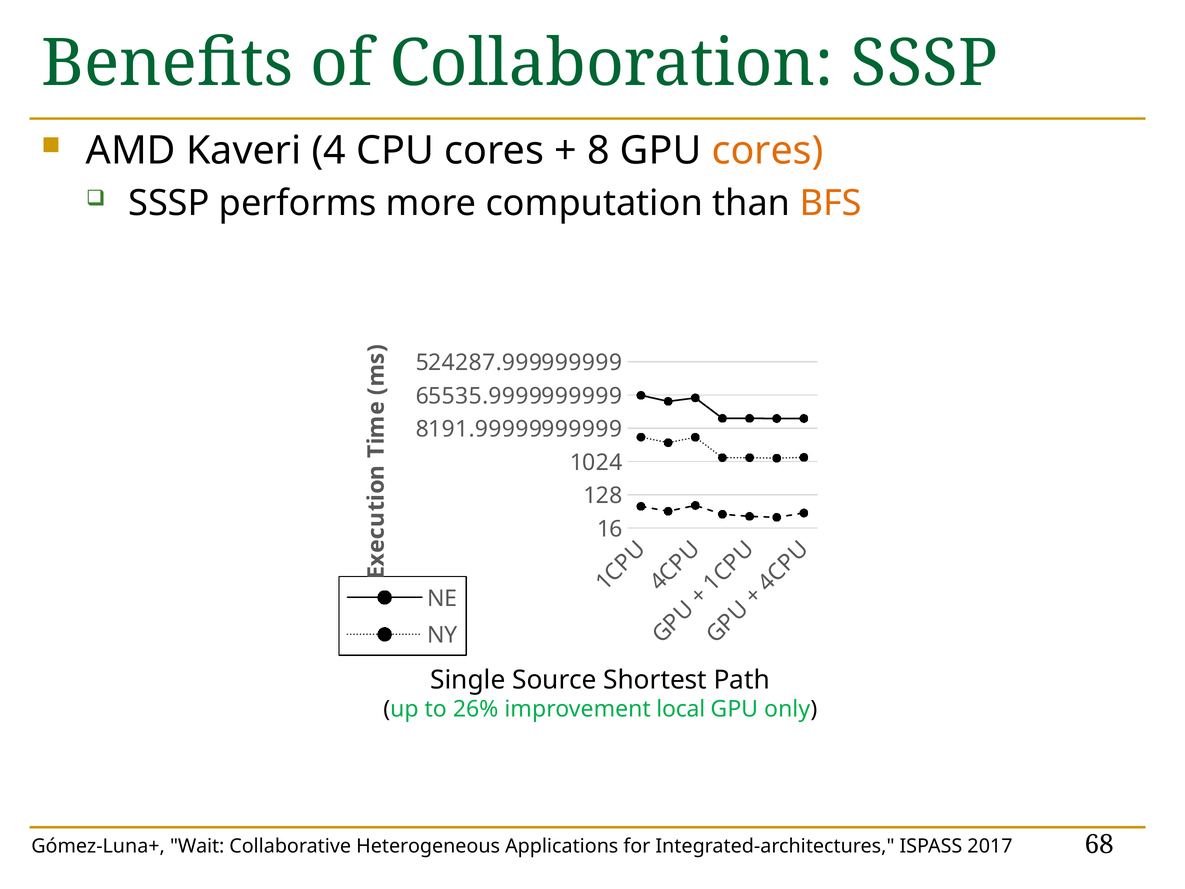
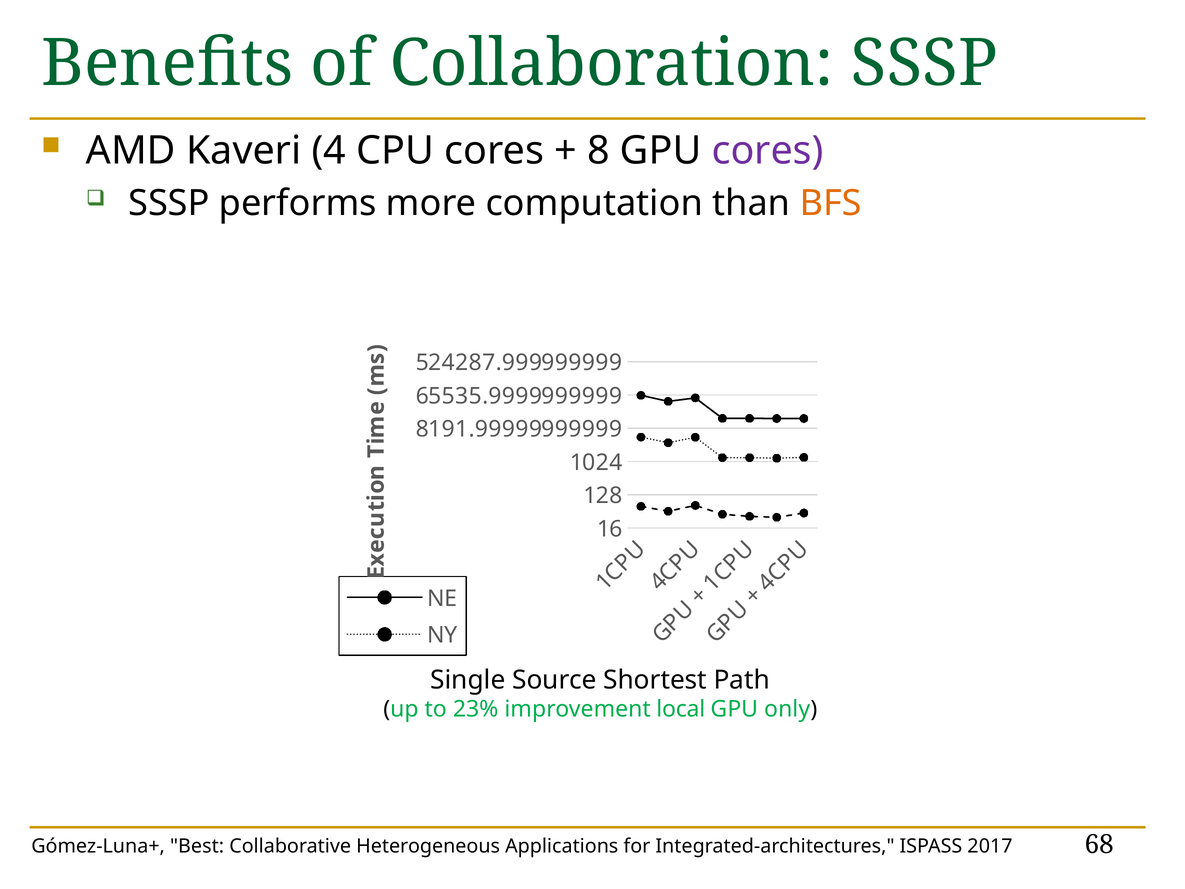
cores at (768, 151) colour: orange -> purple
26%: 26% -> 23%
Wait: Wait -> Best
